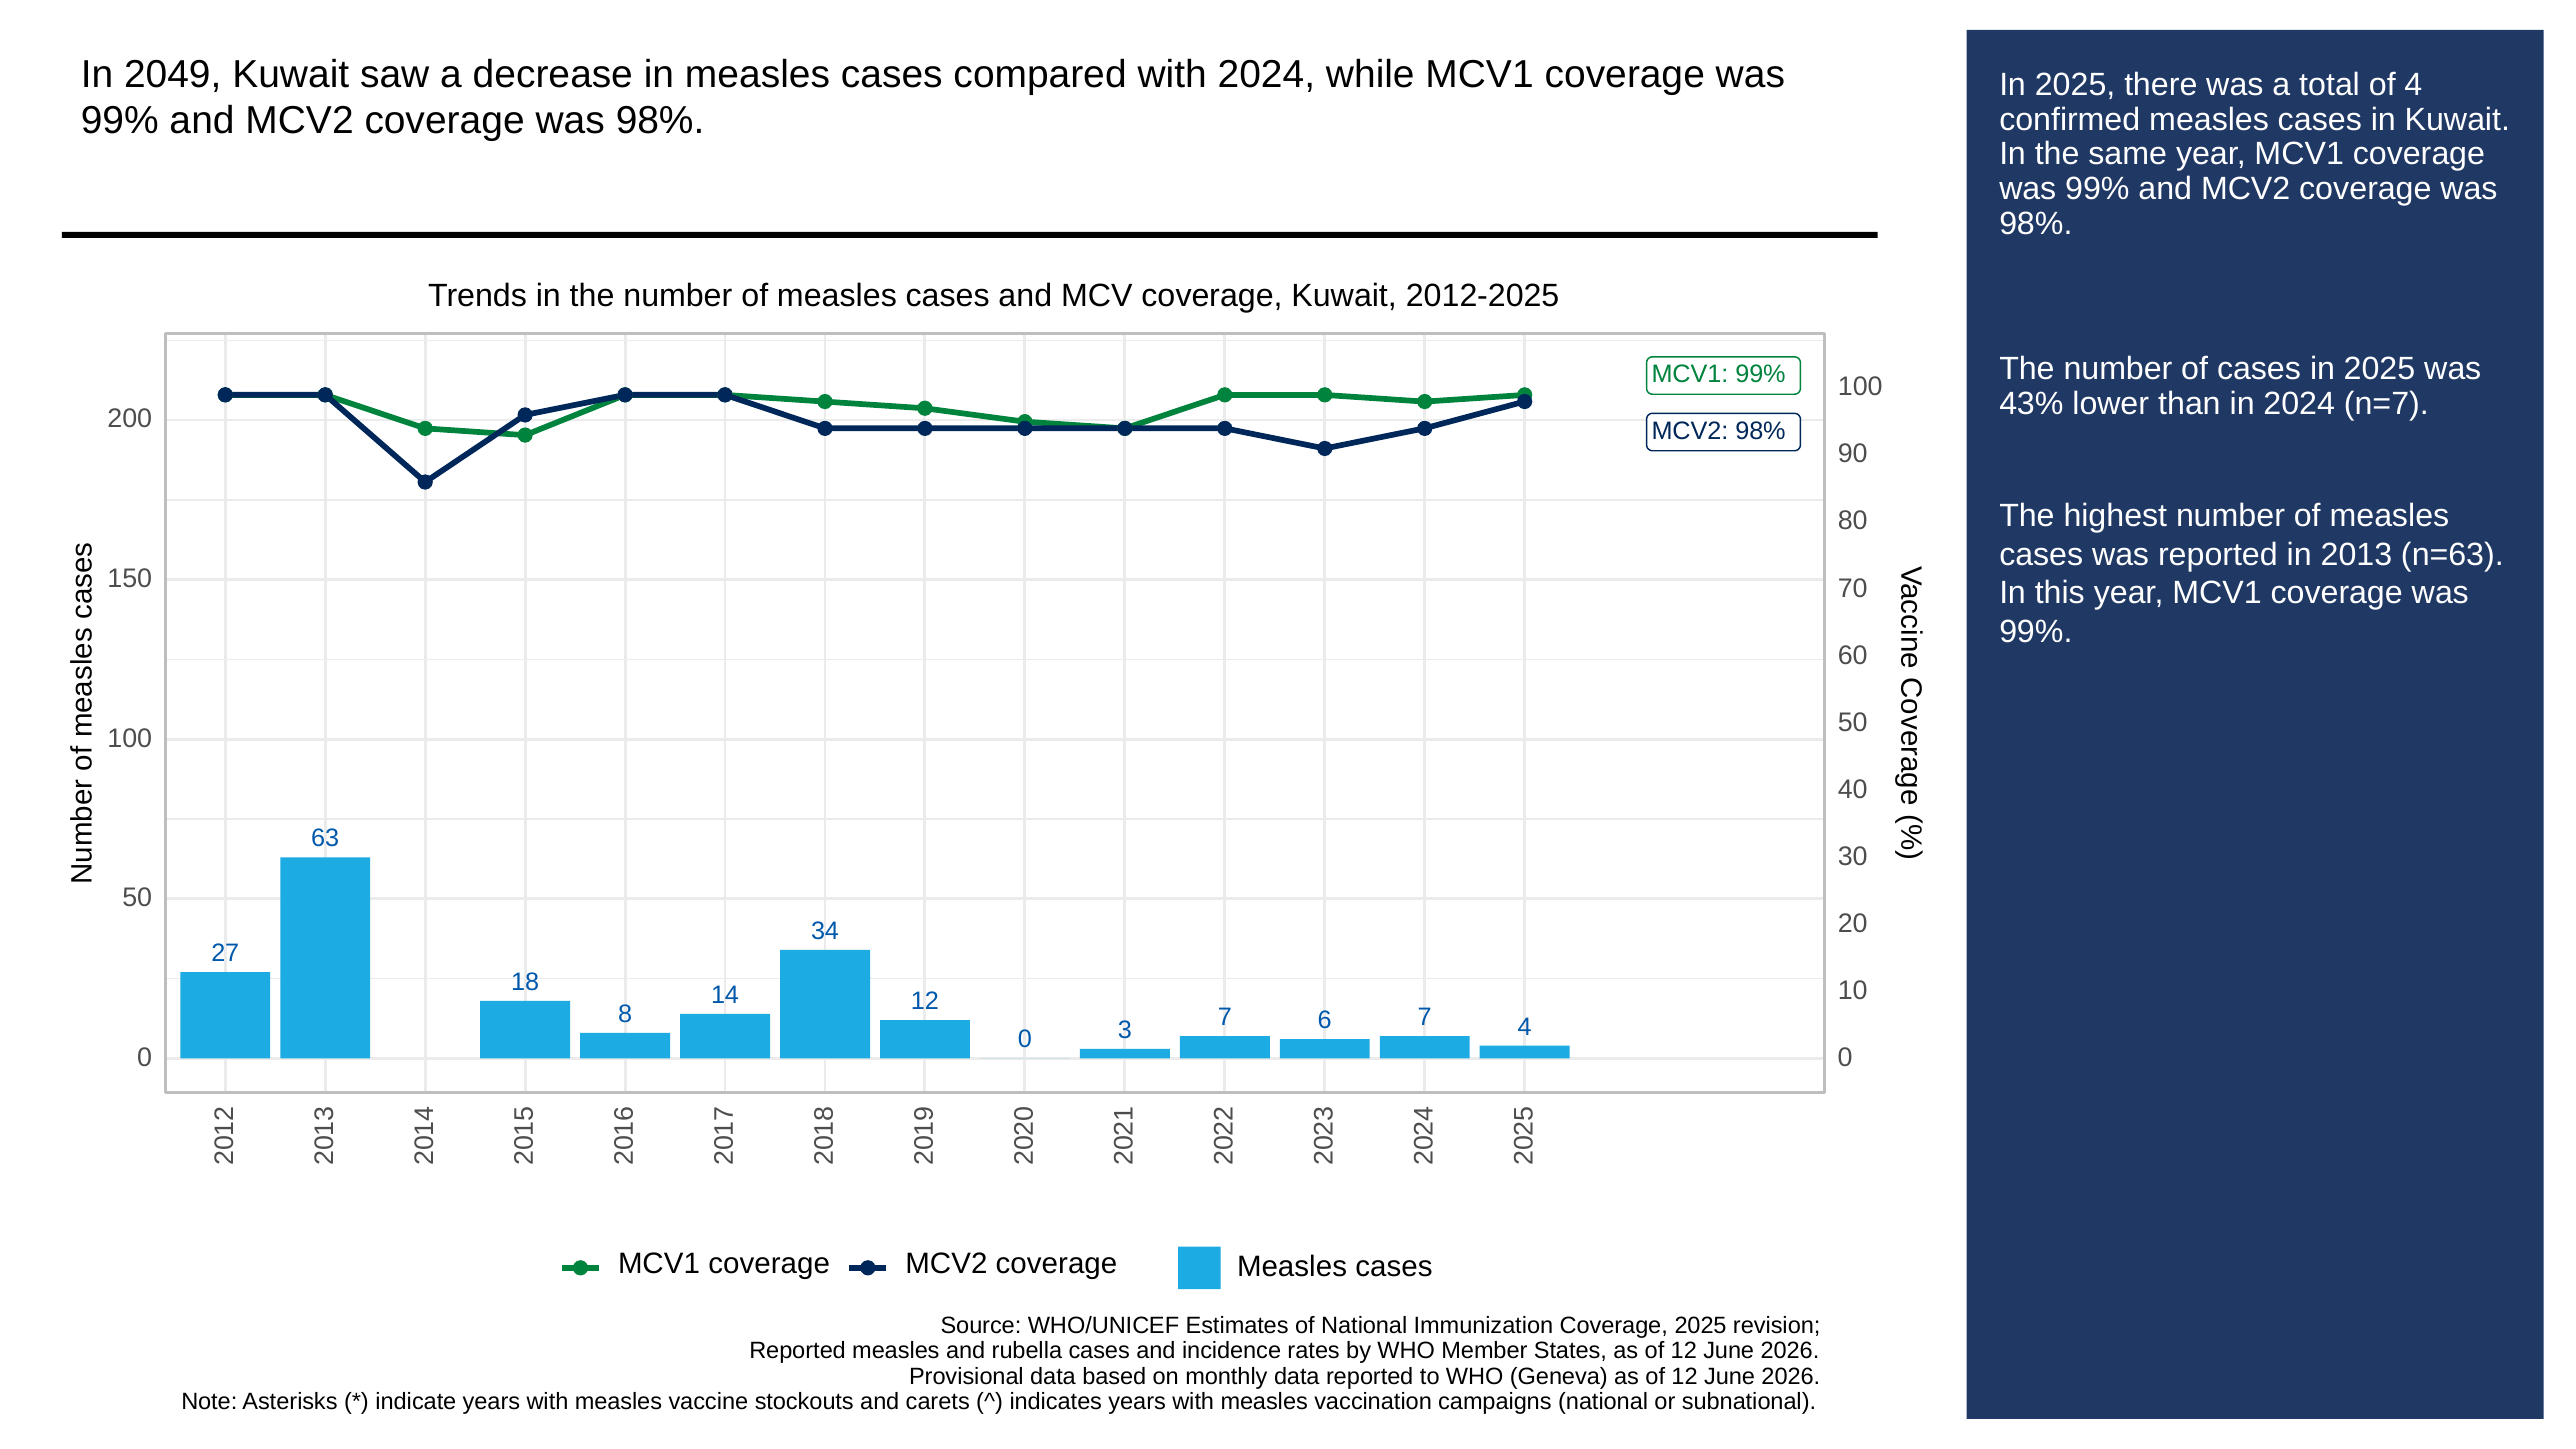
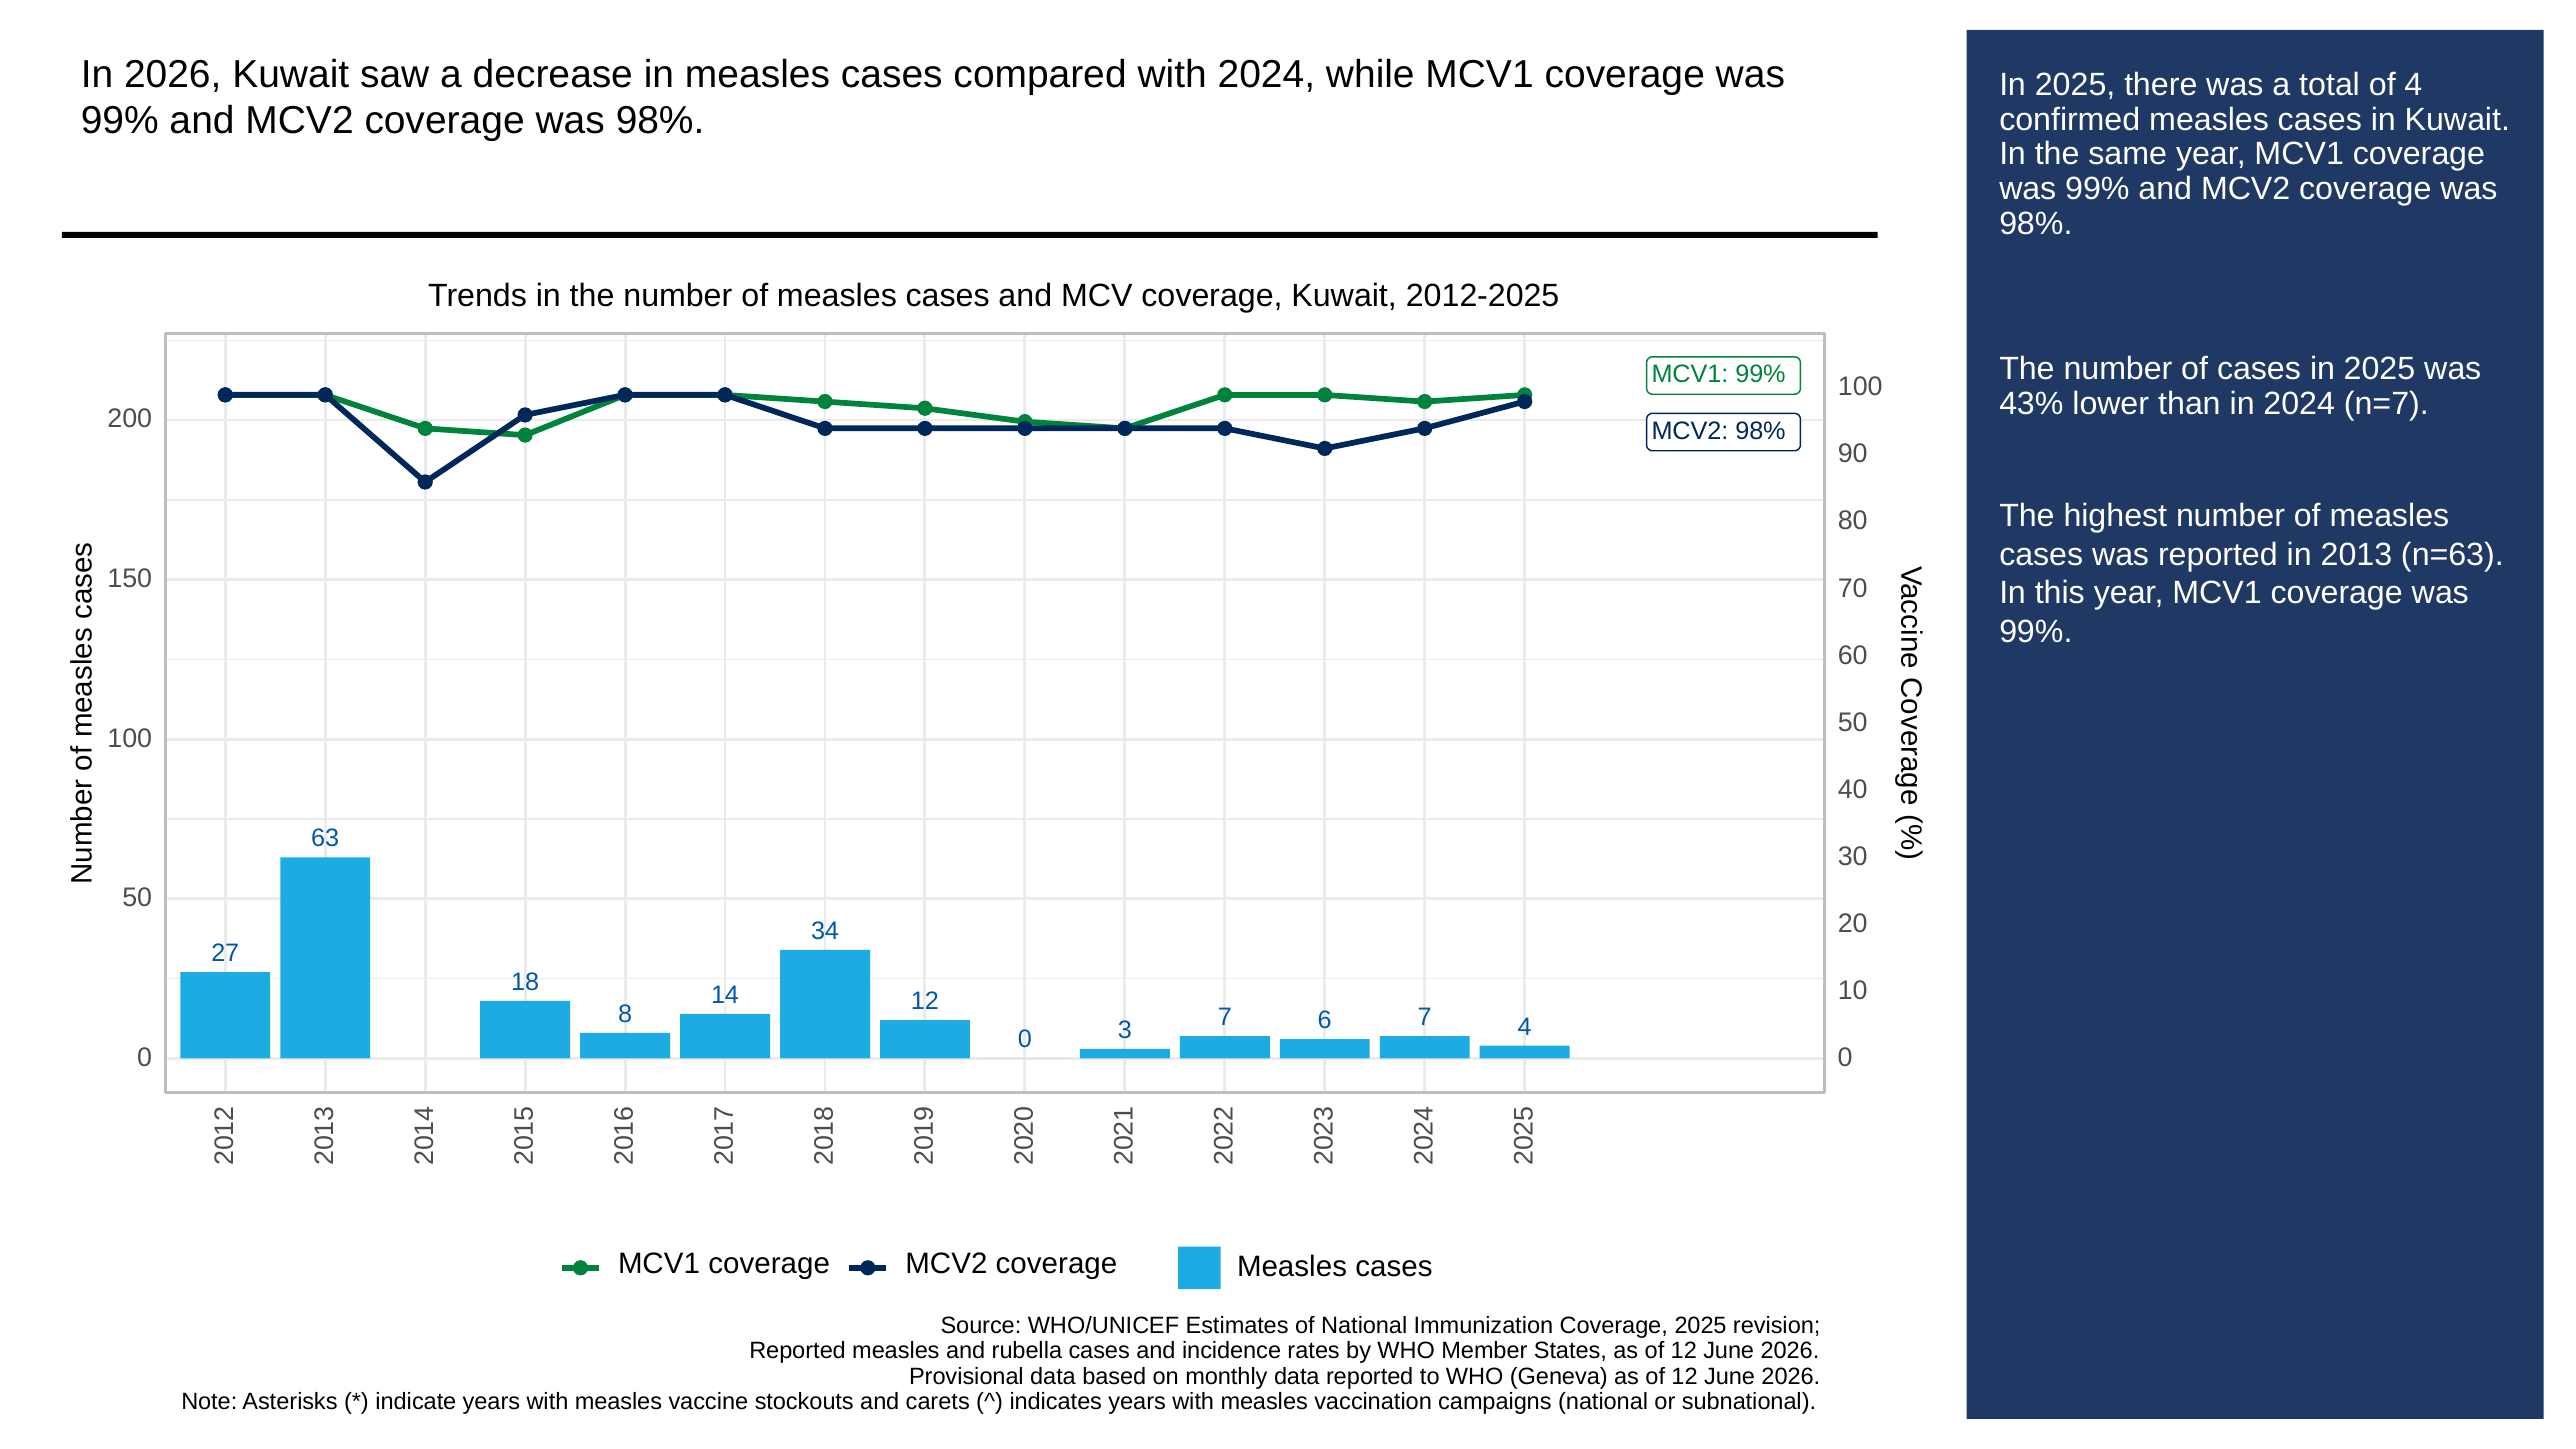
In 2049: 2049 -> 2026
